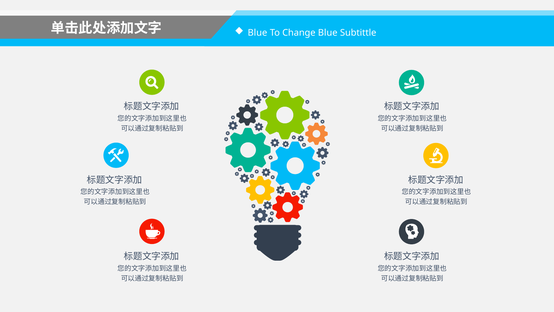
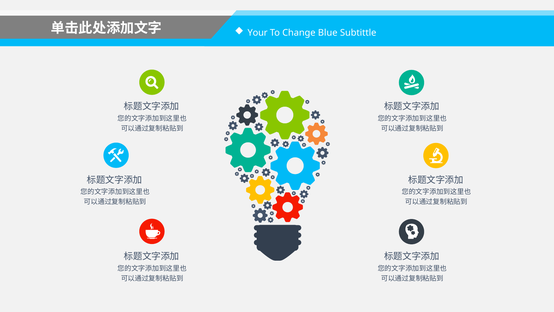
Blue at (257, 33): Blue -> Your
